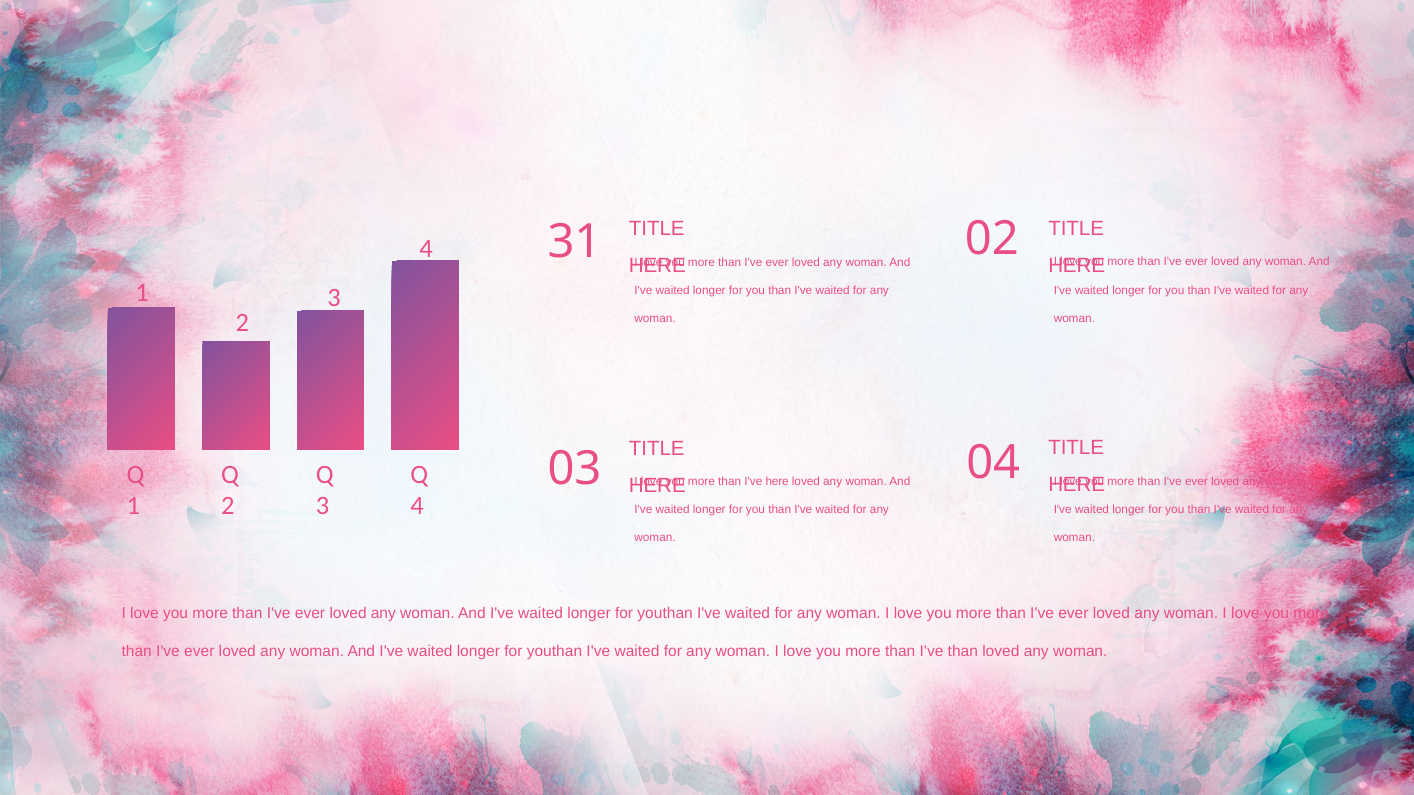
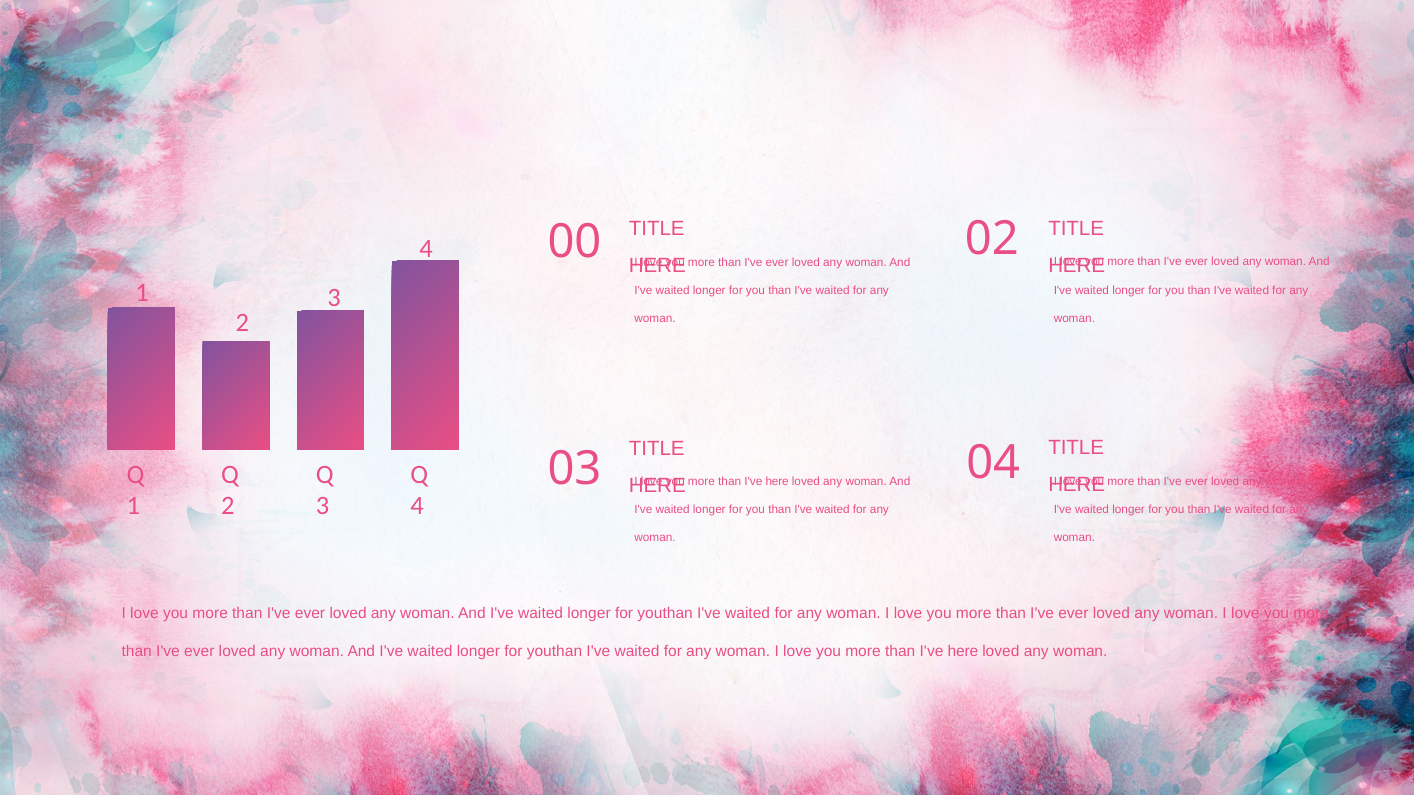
31: 31 -> 00
than at (963, 651): than -> here
